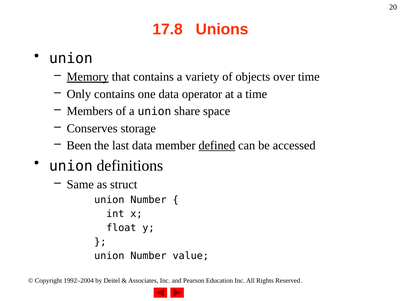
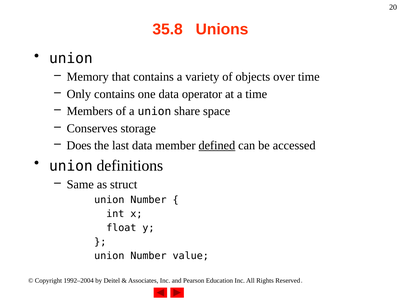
17.8: 17.8 -> 35.8
Memory underline: present -> none
Been: Been -> Does
